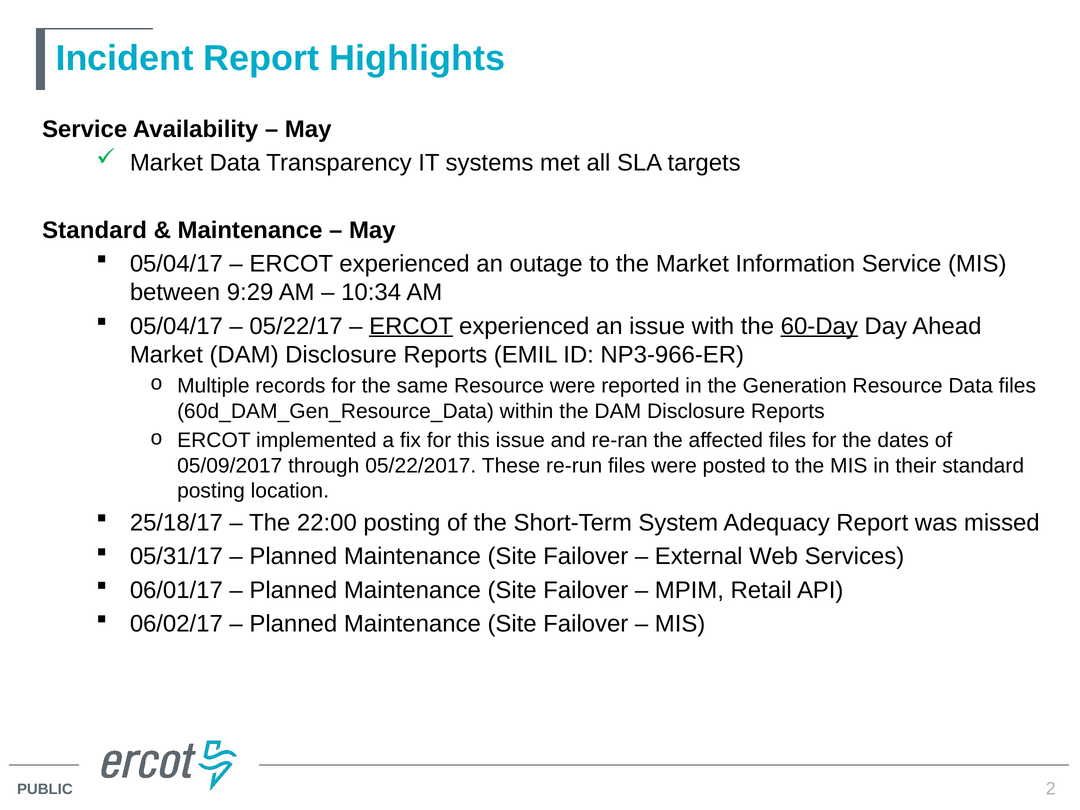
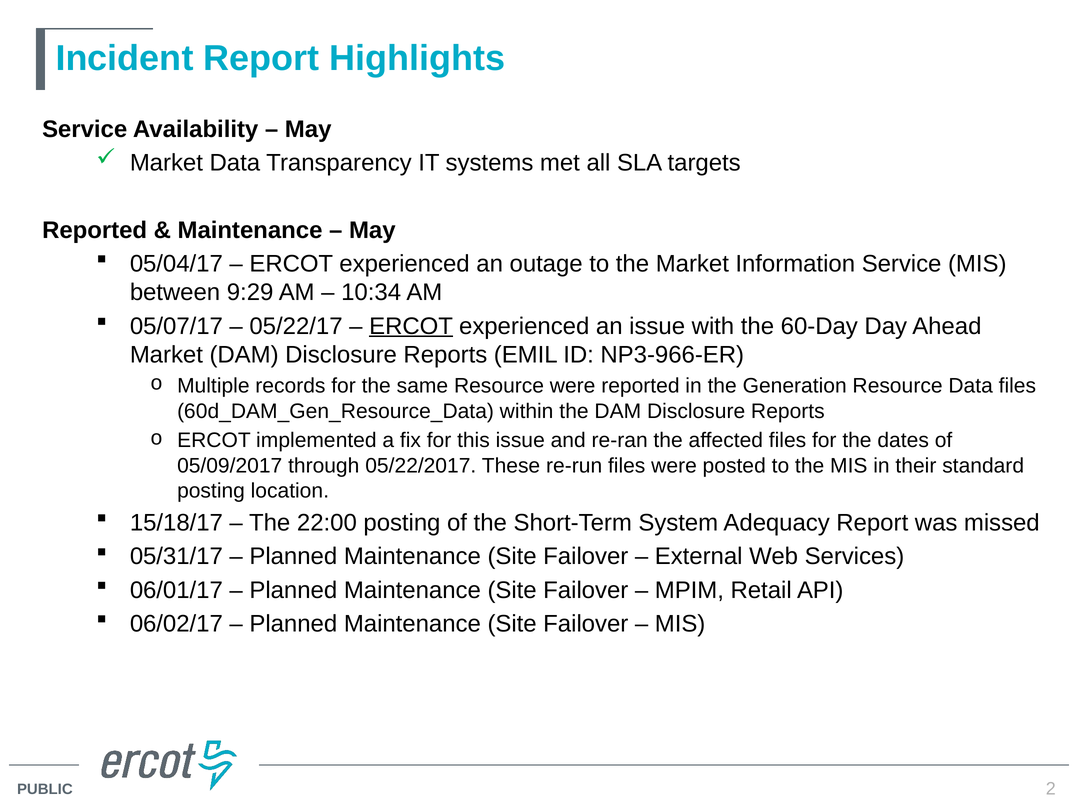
Standard at (95, 230): Standard -> Reported
05/04/17 at (176, 326): 05/04/17 -> 05/07/17
60-Day underline: present -> none
25/18/17: 25/18/17 -> 15/18/17
